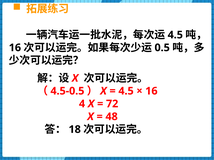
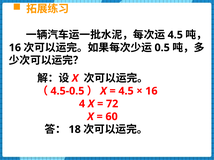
48: 48 -> 60
